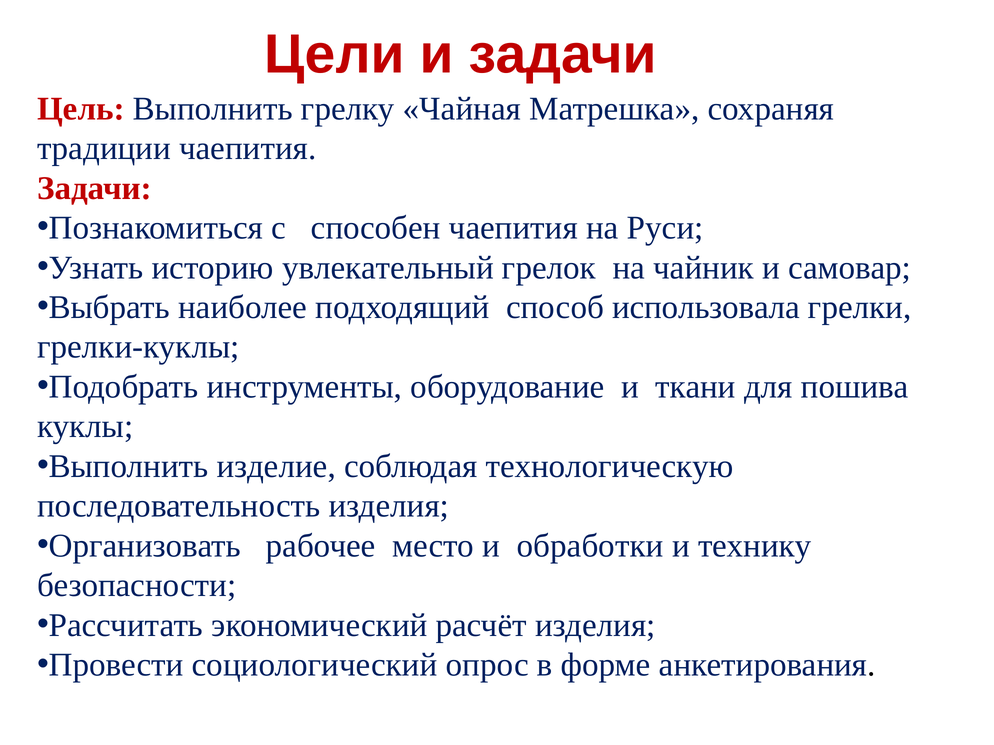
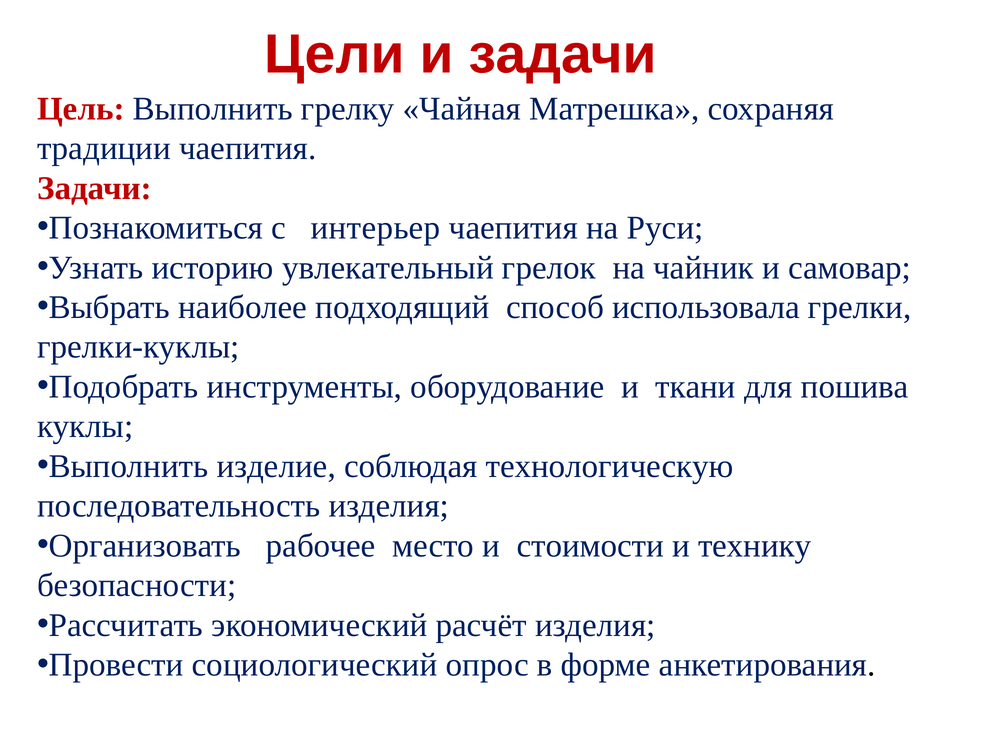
способен: способен -> интерьер
обработки: обработки -> стоимости
